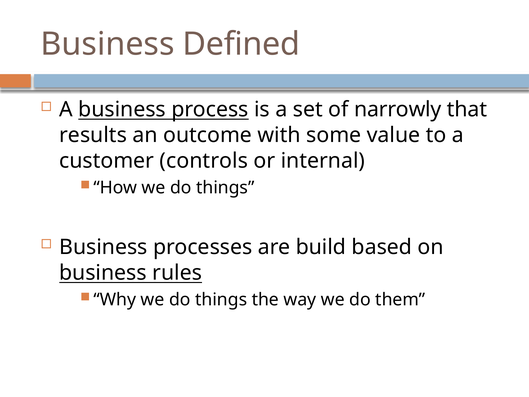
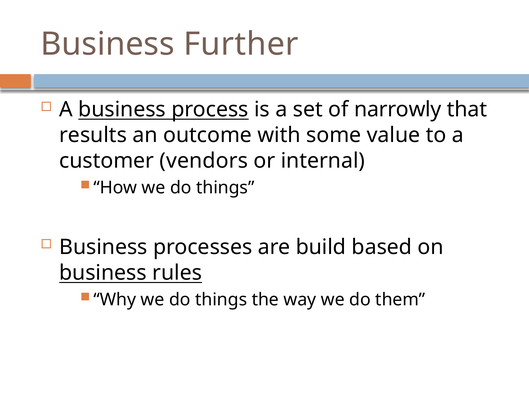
Defined: Defined -> Further
controls: controls -> vendors
